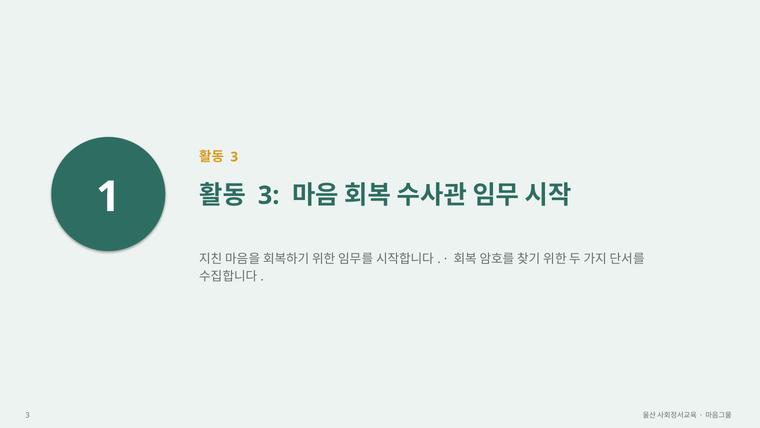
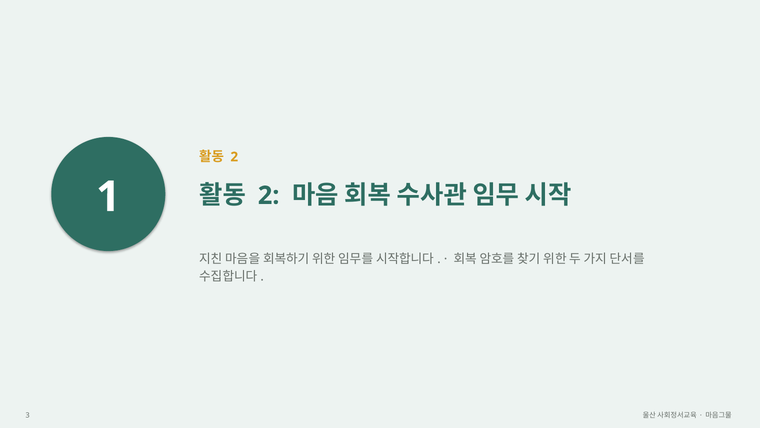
3 at (234, 157): 3 -> 2
3 at (269, 195): 3 -> 2
